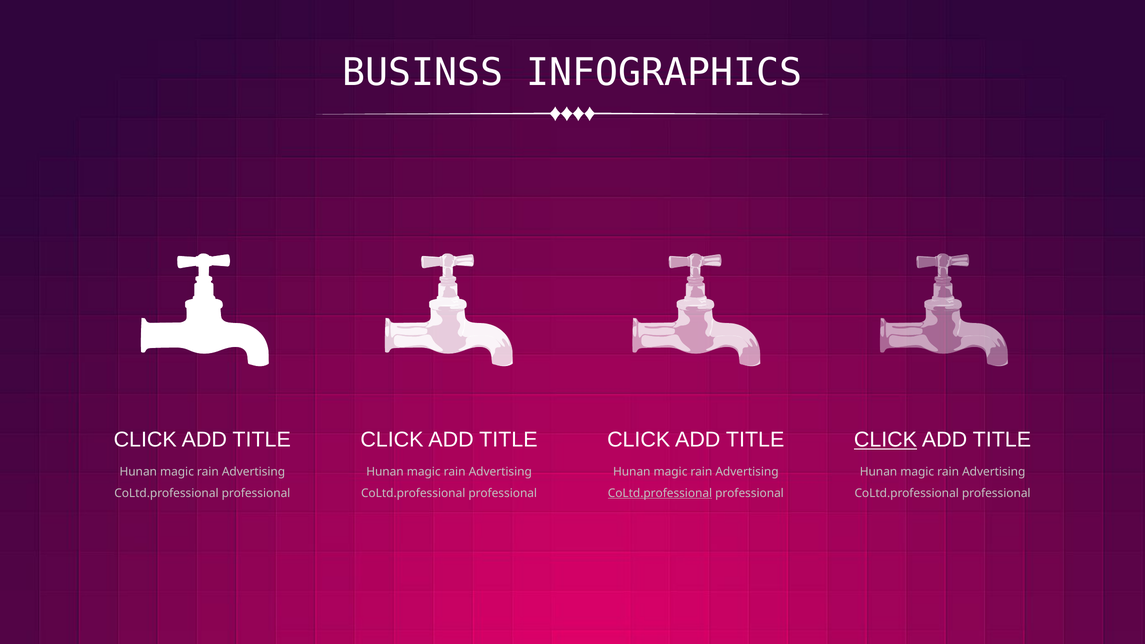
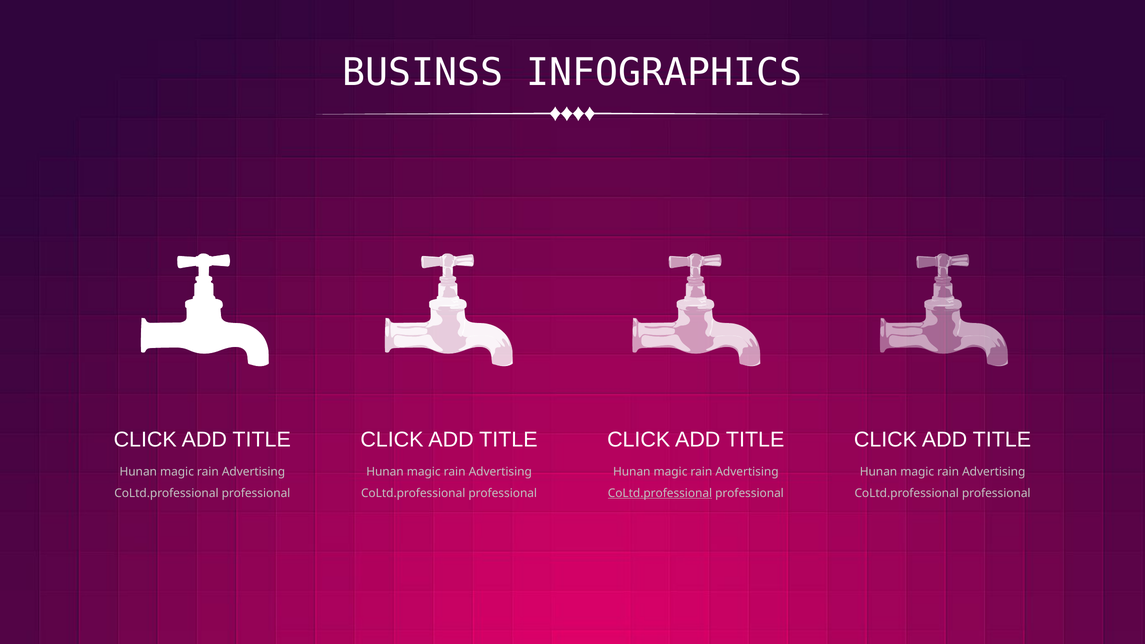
CLICK at (885, 440) underline: present -> none
